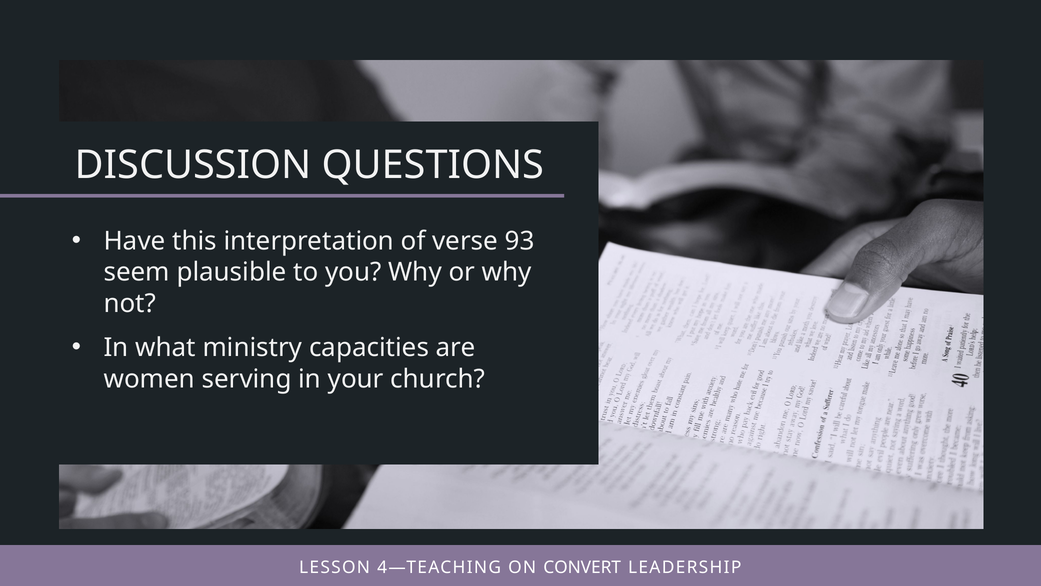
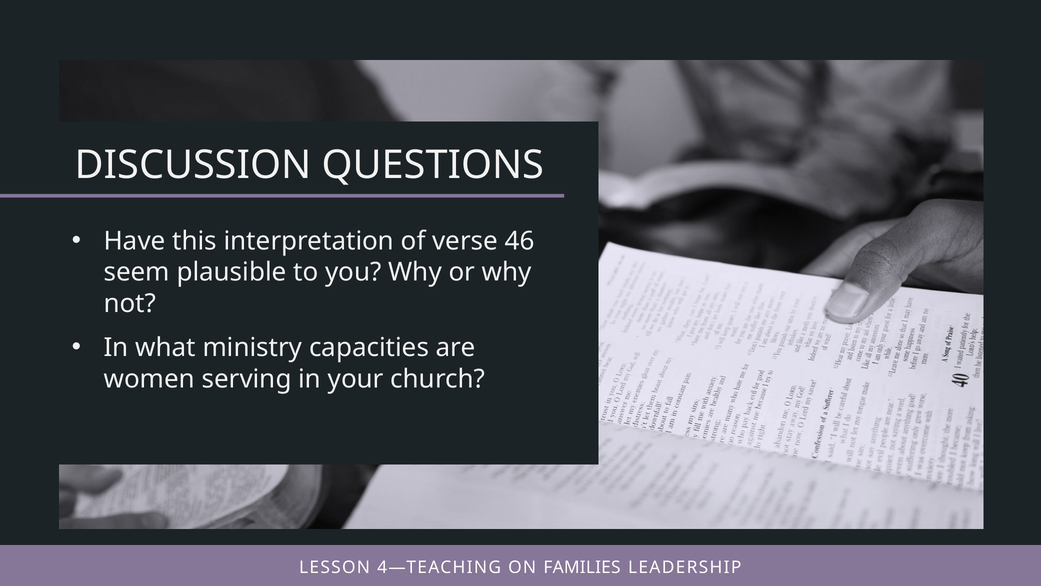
93: 93 -> 46
CONVERT: CONVERT -> FAMILIES
